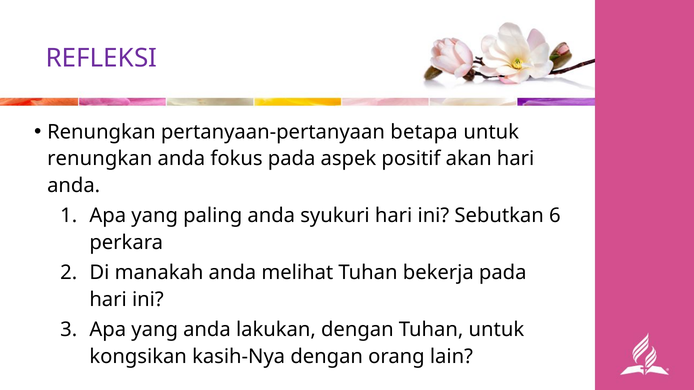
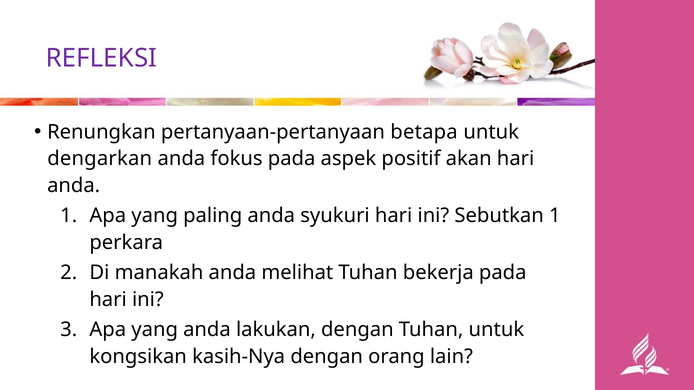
renungkan at (100, 159): renungkan -> dengarkan
Sebutkan 6: 6 -> 1
